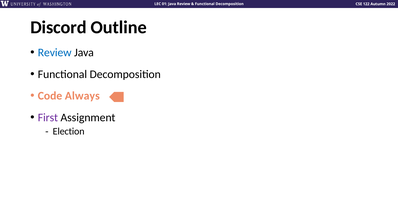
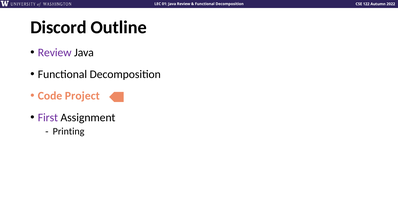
Review at (55, 52) colour: blue -> purple
Always: Always -> Project
Election: Election -> Printing
